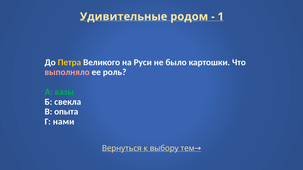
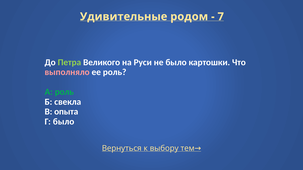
1: 1 -> 7
Петра colour: yellow -> light green
А вазы: вазы -> роль
Г нами: нами -> было
